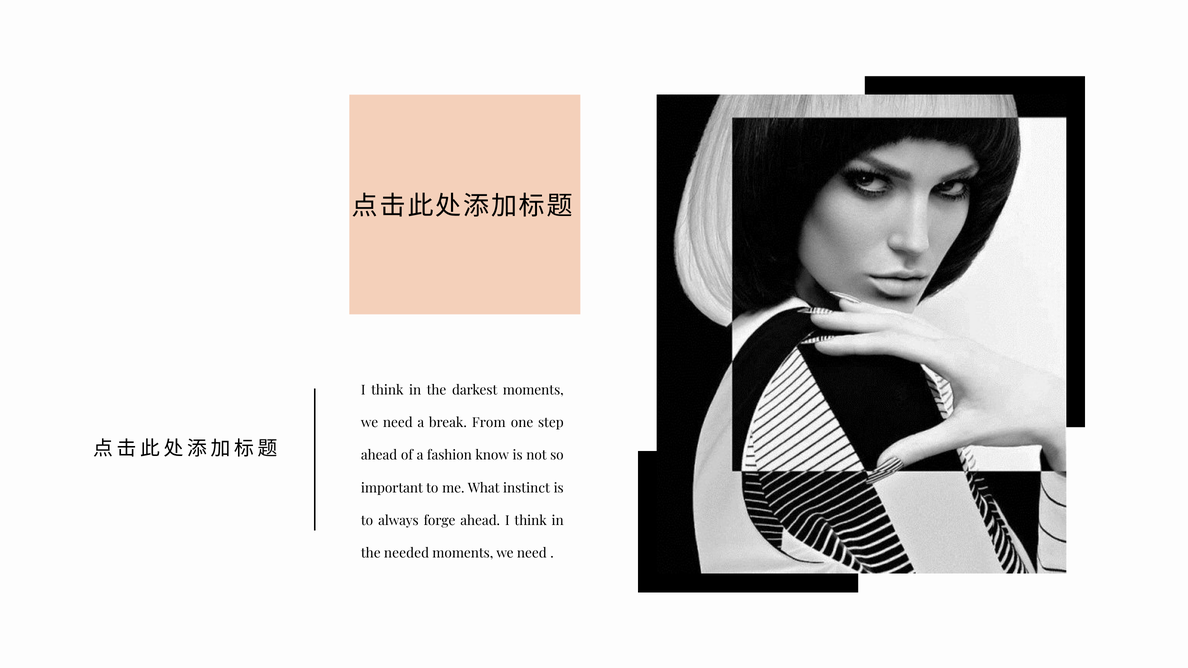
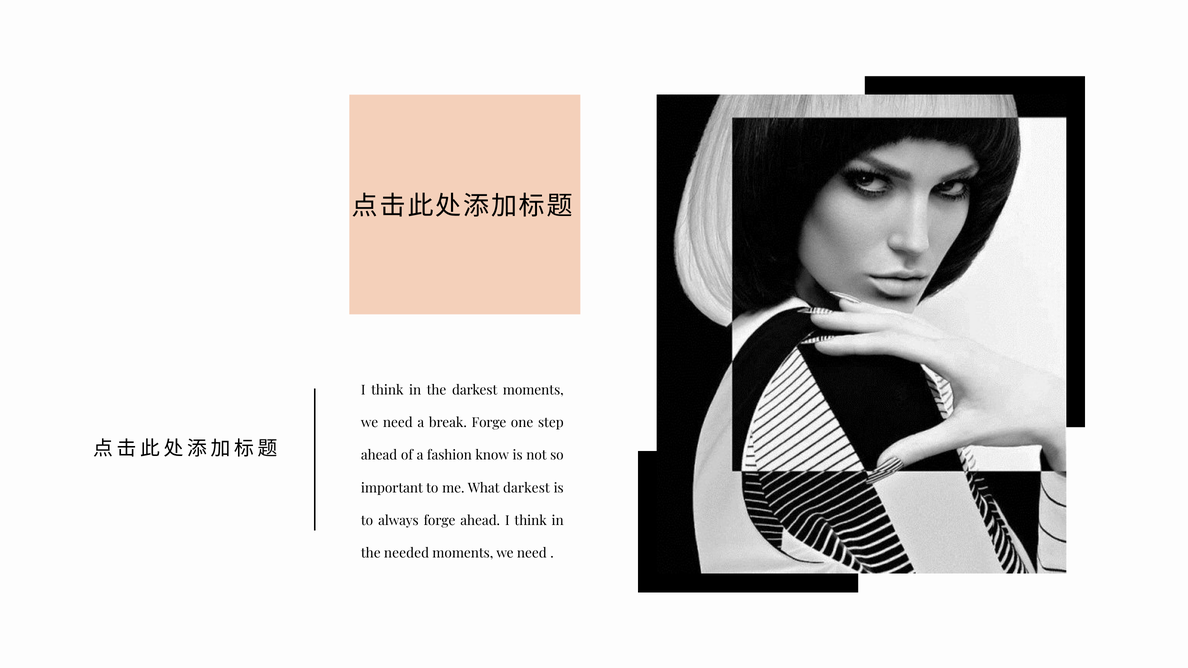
break From: From -> Forge
What instinct: instinct -> darkest
